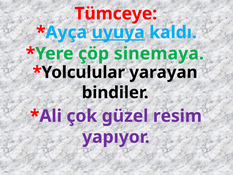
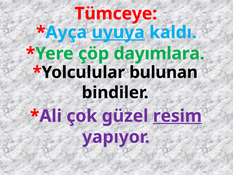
sinemaya: sinemaya -> dayımlara
yarayan: yarayan -> bulunan
resim underline: none -> present
